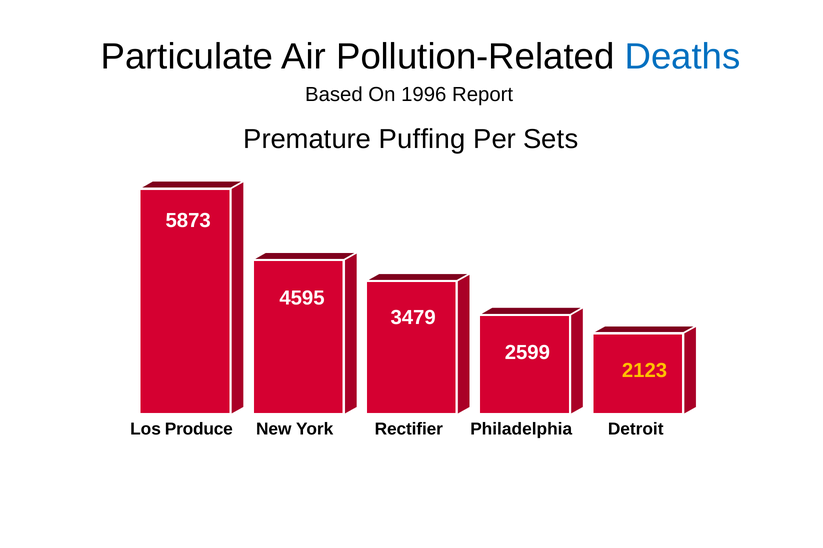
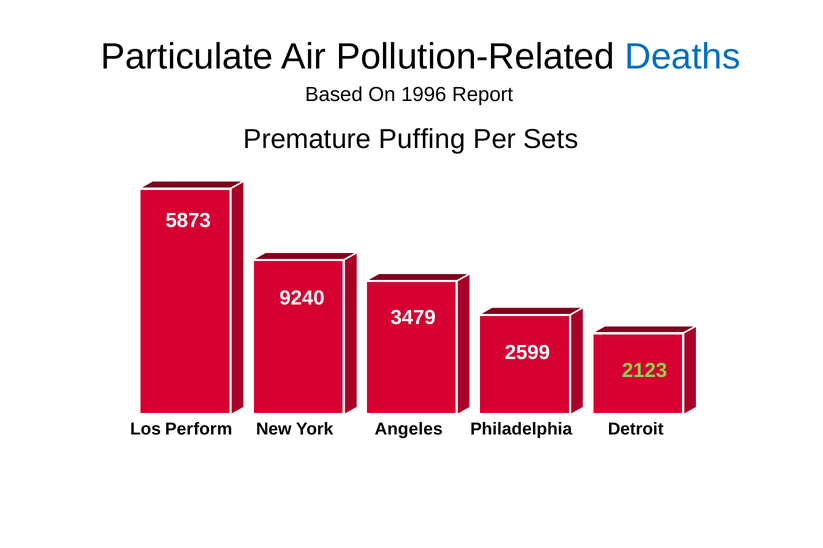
4595: 4595 -> 9240
2123 colour: yellow -> light green
Produce: Produce -> Perform
Rectifier: Rectifier -> Angeles
